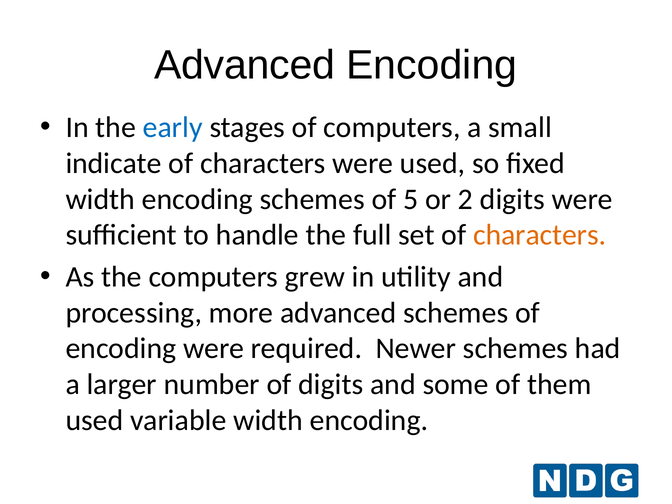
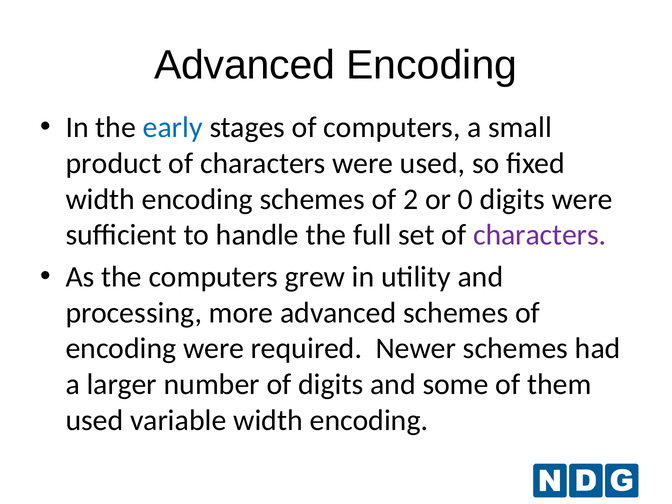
indicate: indicate -> product
5: 5 -> 2
2: 2 -> 0
characters at (540, 235) colour: orange -> purple
